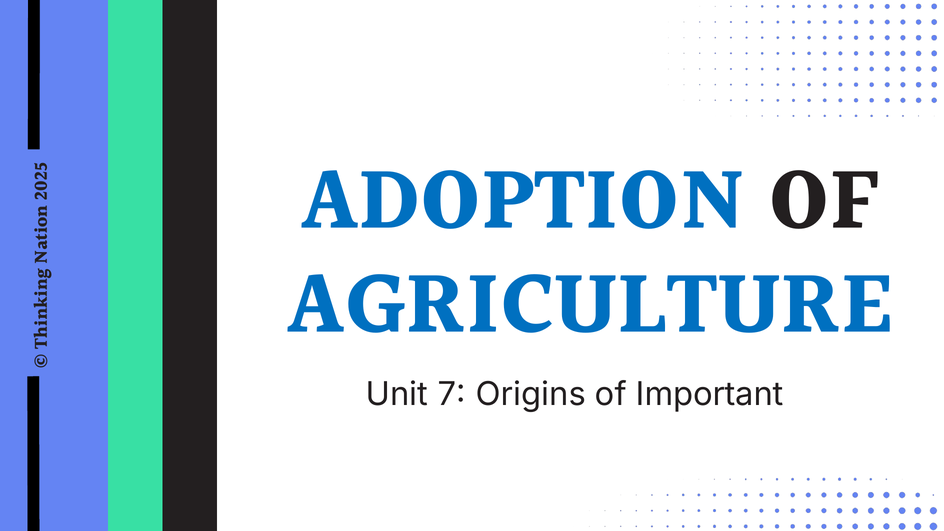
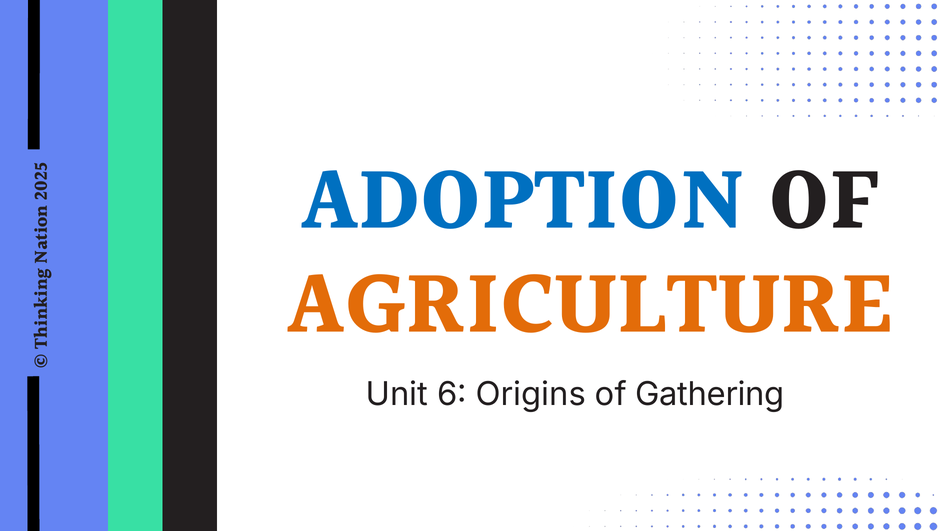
AGRICULTURE colour: blue -> orange
7: 7 -> 6
Important: Important -> Gathering
